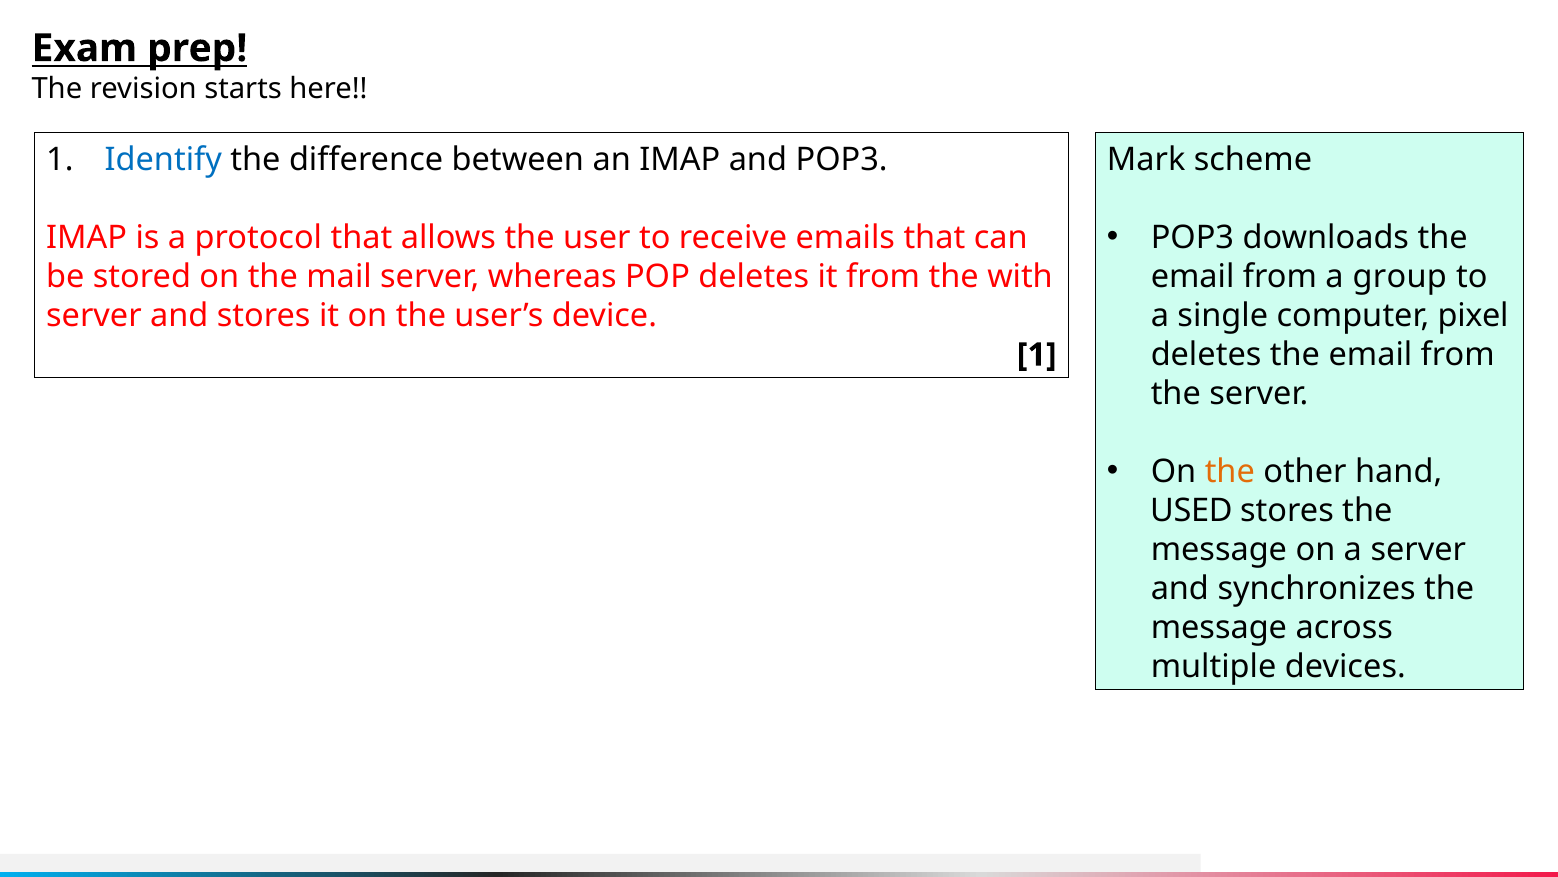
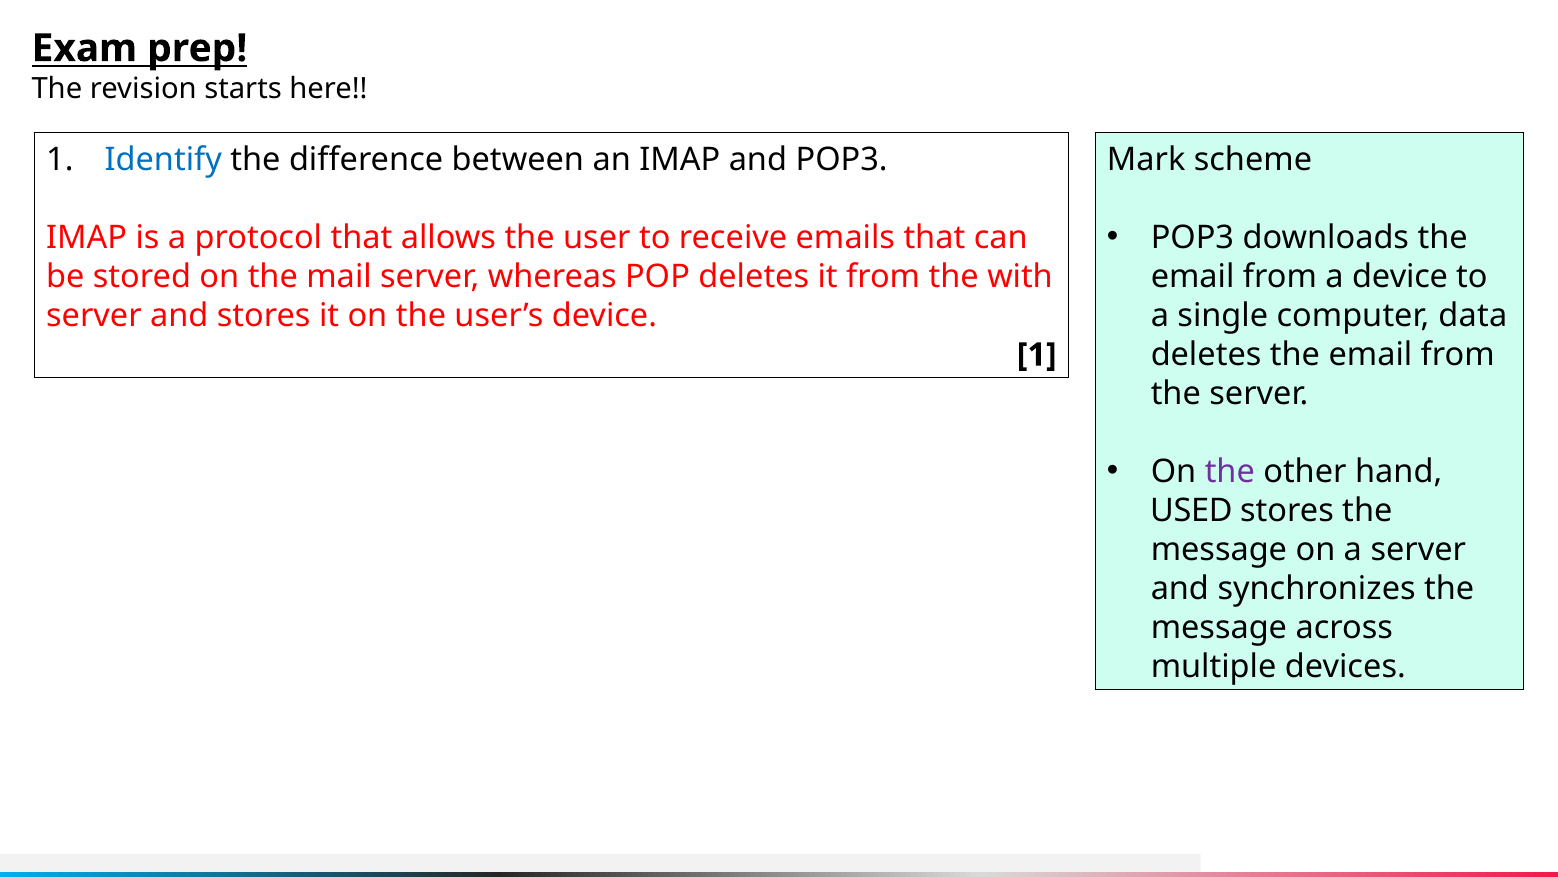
a group: group -> device
pixel: pixel -> data
the at (1230, 472) colour: orange -> purple
